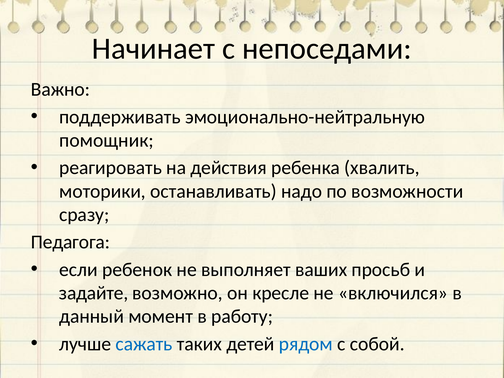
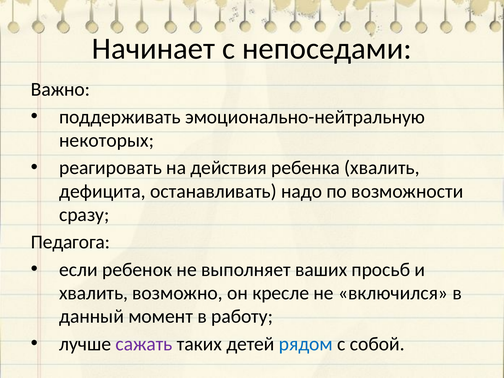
помощник: помощник -> некоторых
моторики: моторики -> дефицита
задайте at (94, 293): задайте -> хвалить
сажать colour: blue -> purple
